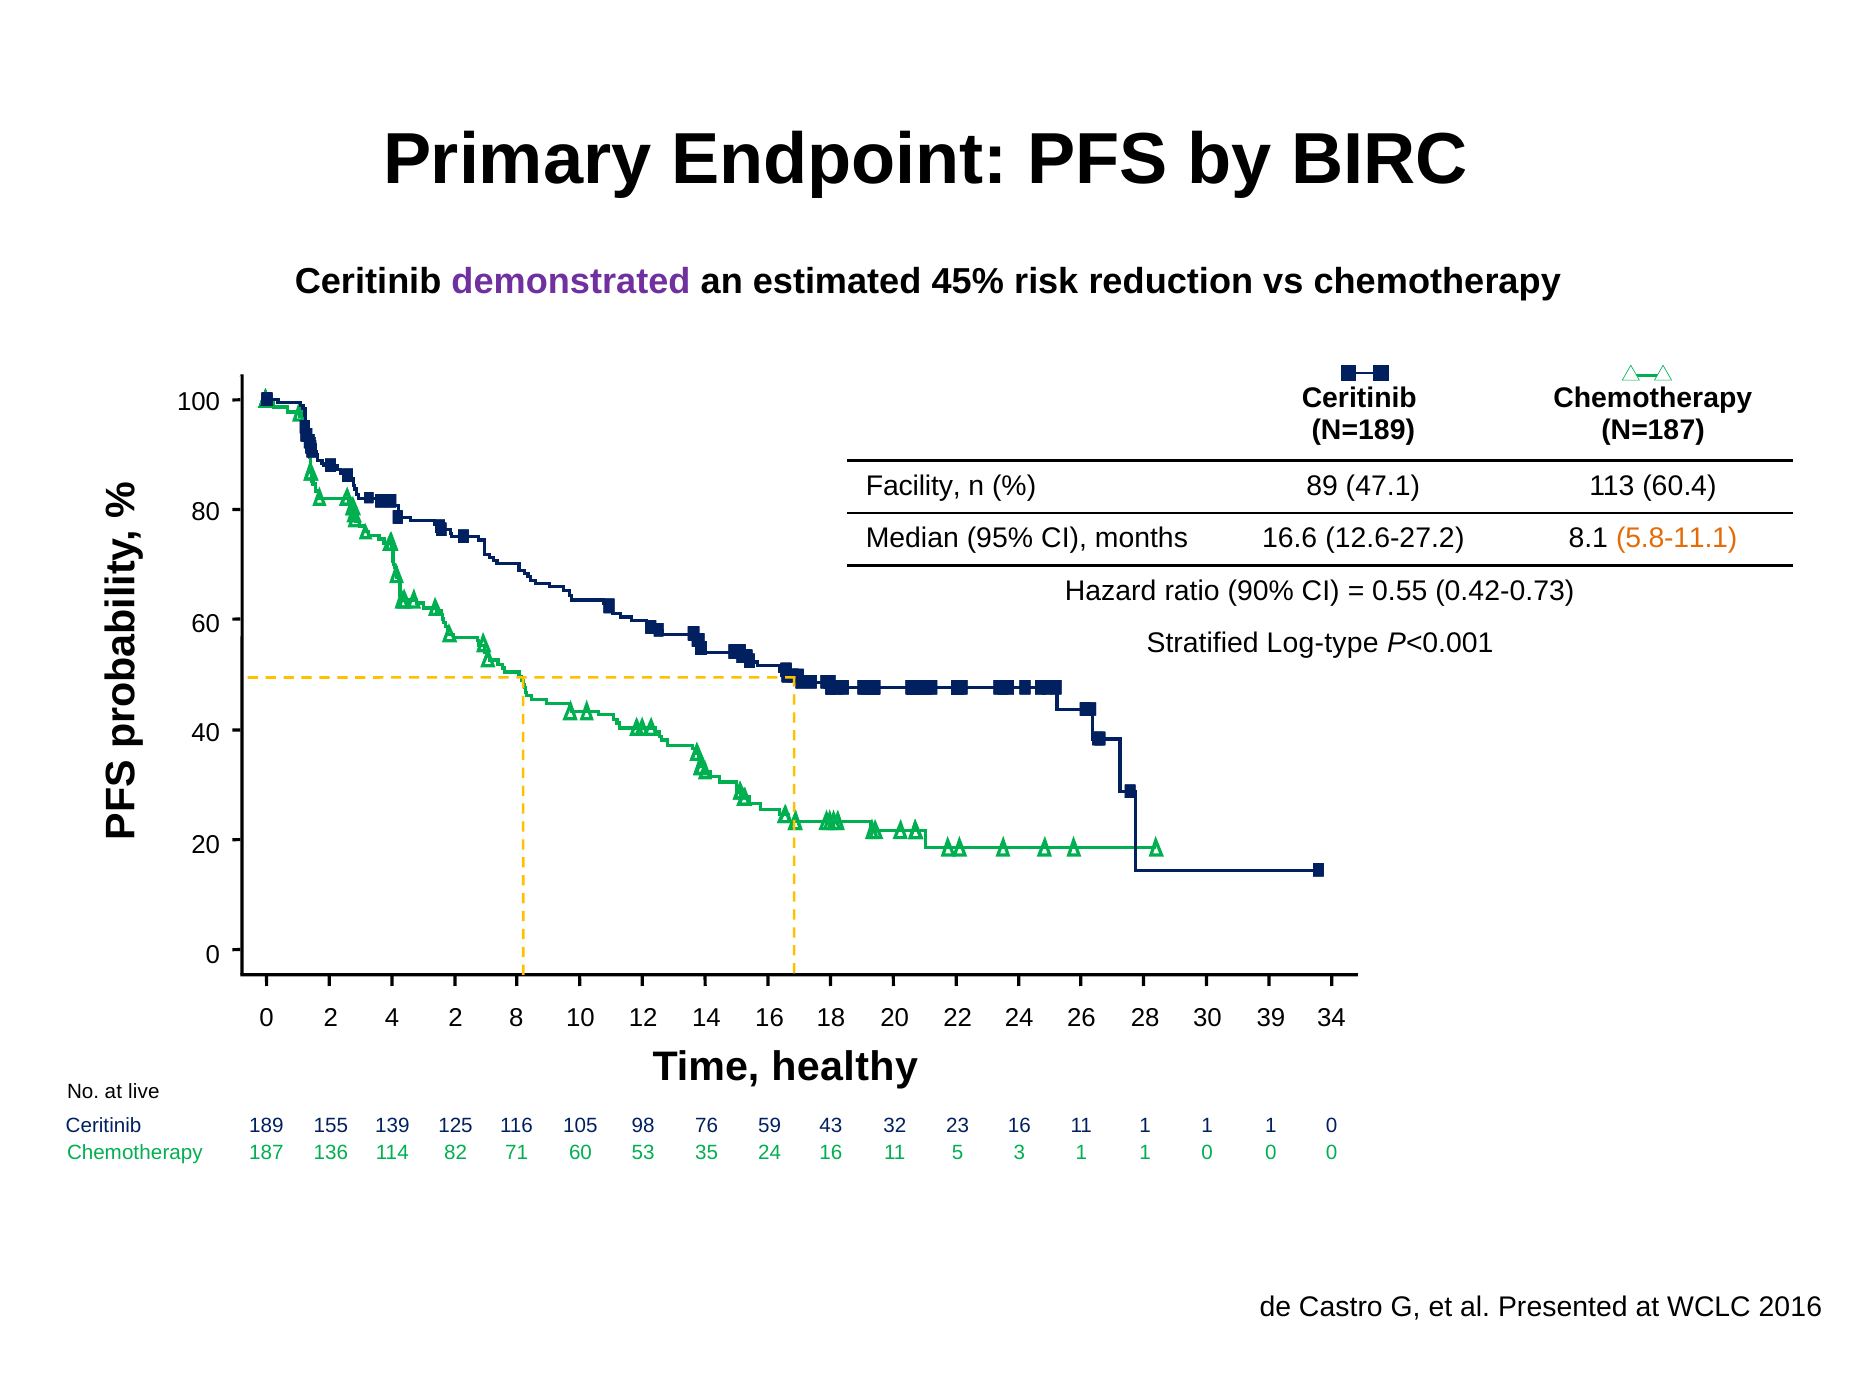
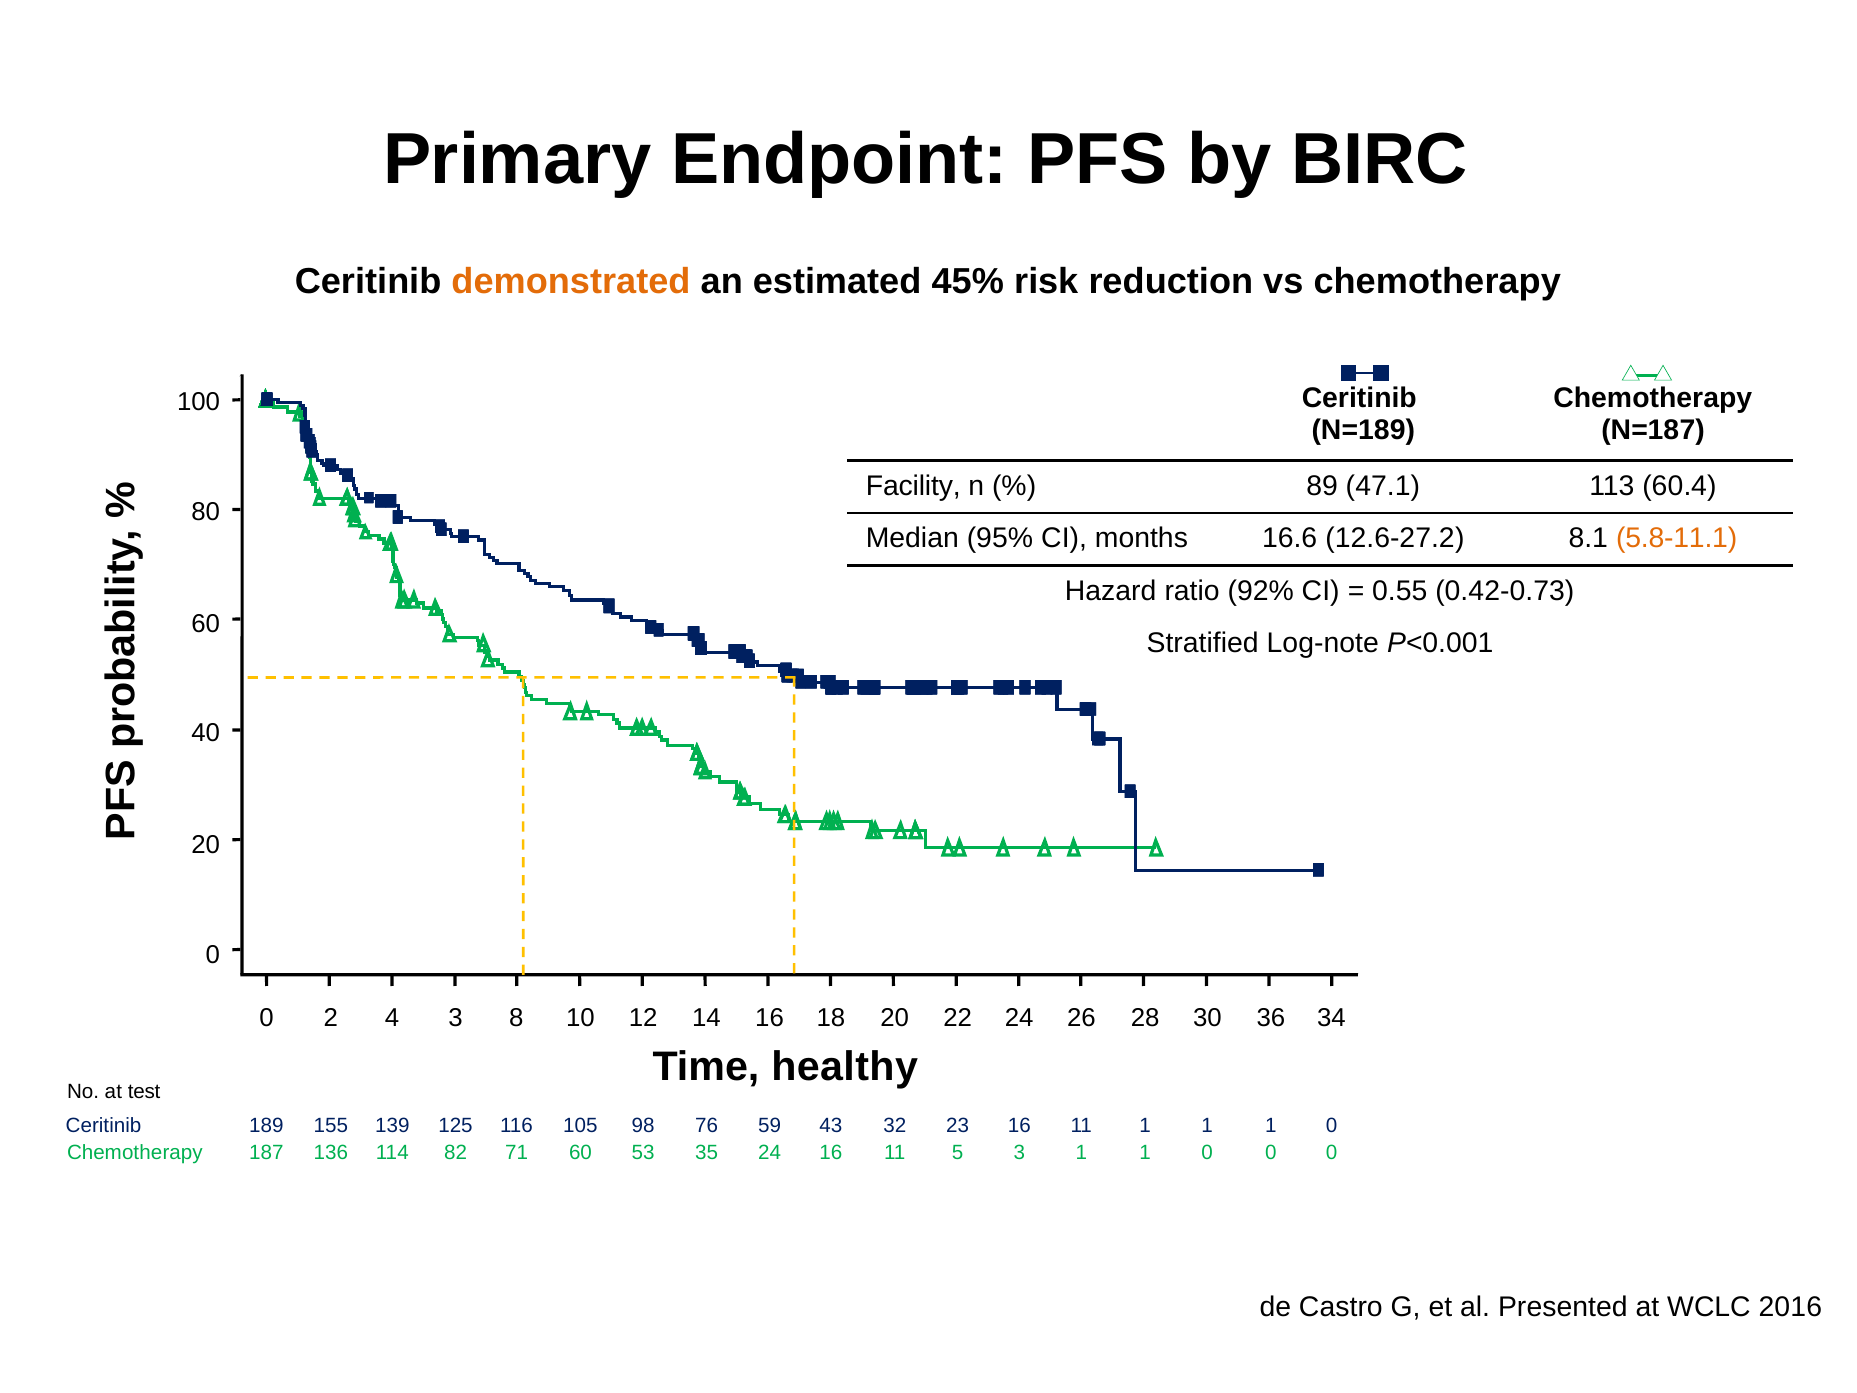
demonstrated colour: purple -> orange
90%: 90% -> 92%
Log-type: Log-type -> Log-note
4 2: 2 -> 3
39: 39 -> 36
live: live -> test
